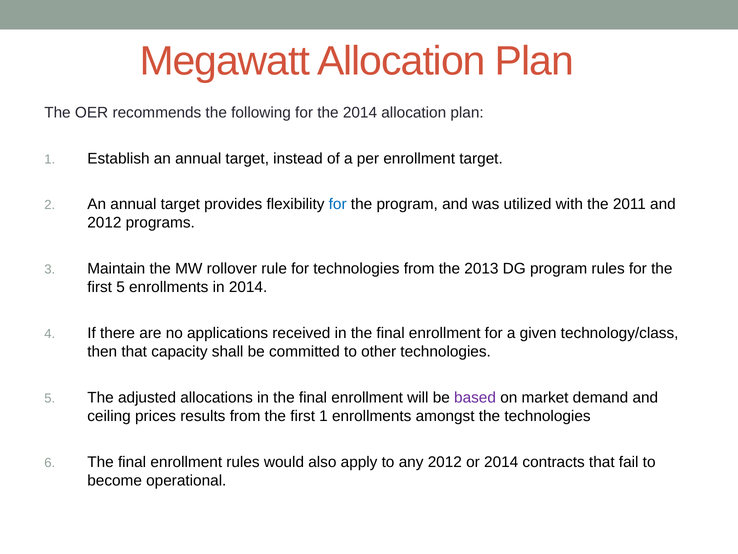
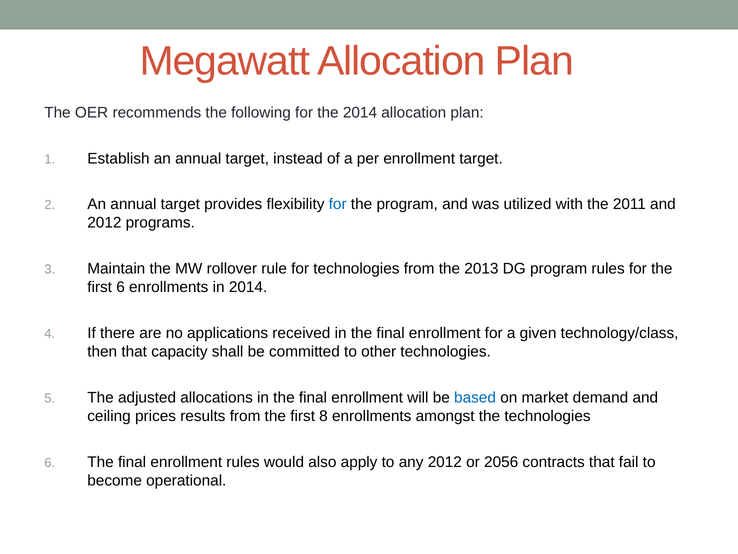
first 5: 5 -> 6
based colour: purple -> blue
first 1: 1 -> 8
or 2014: 2014 -> 2056
